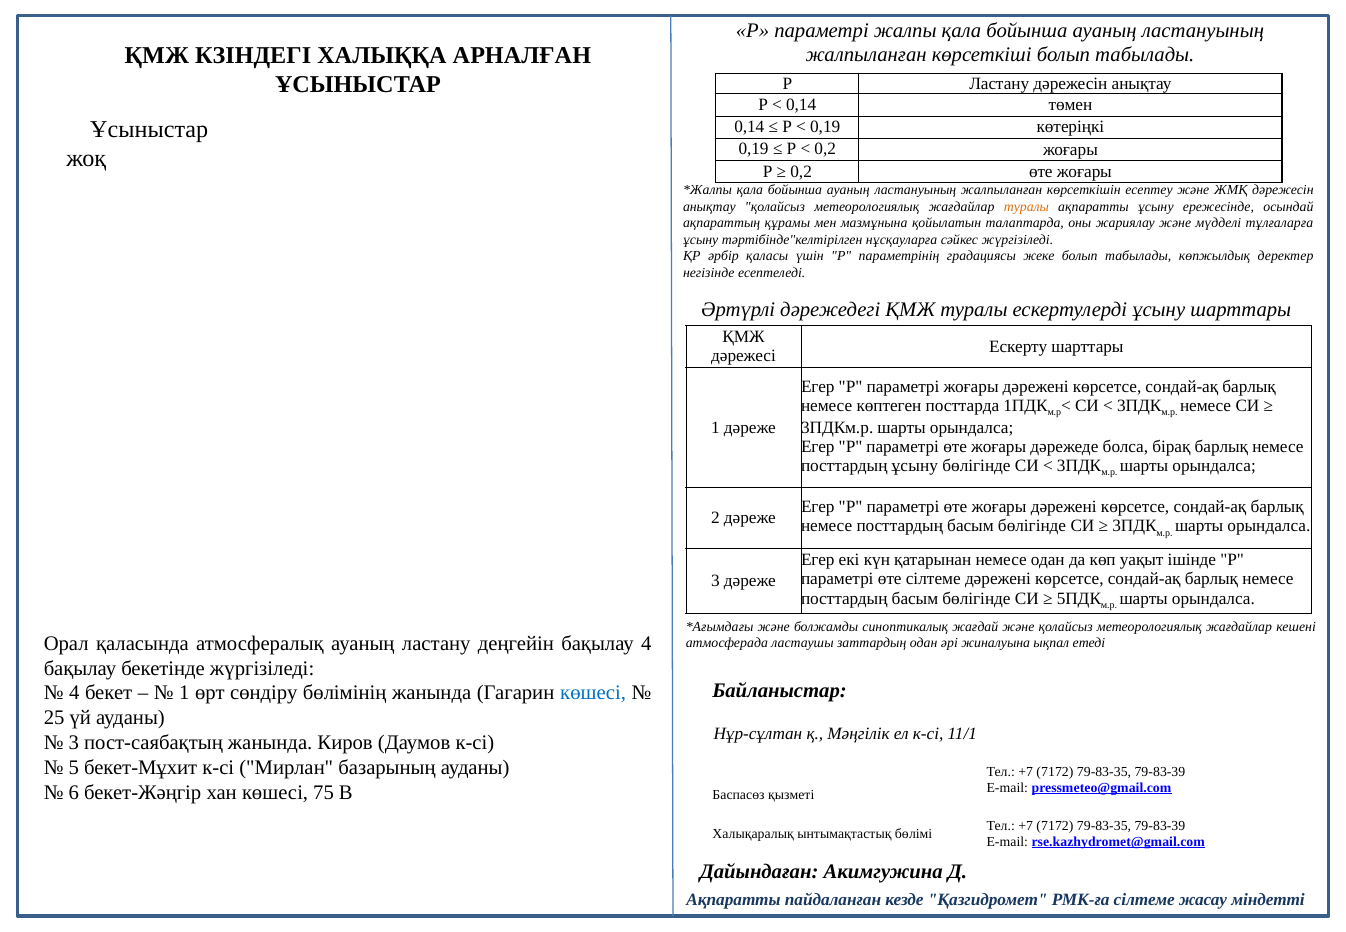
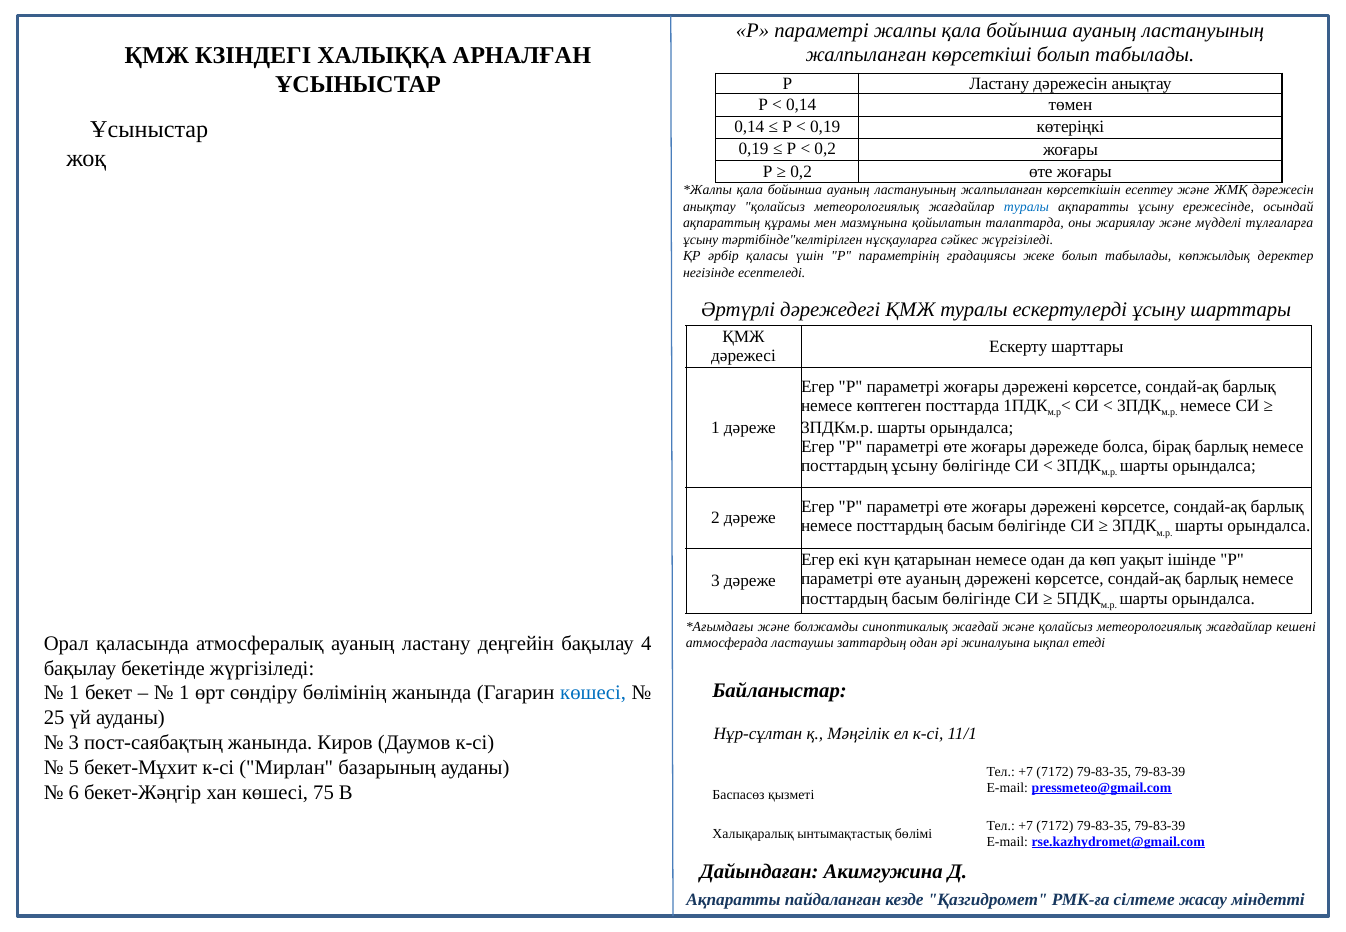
туралы at (1026, 207) colour: orange -> blue
өте сілтеме: сілтеме -> ауаның
4 at (74, 693): 4 -> 1
